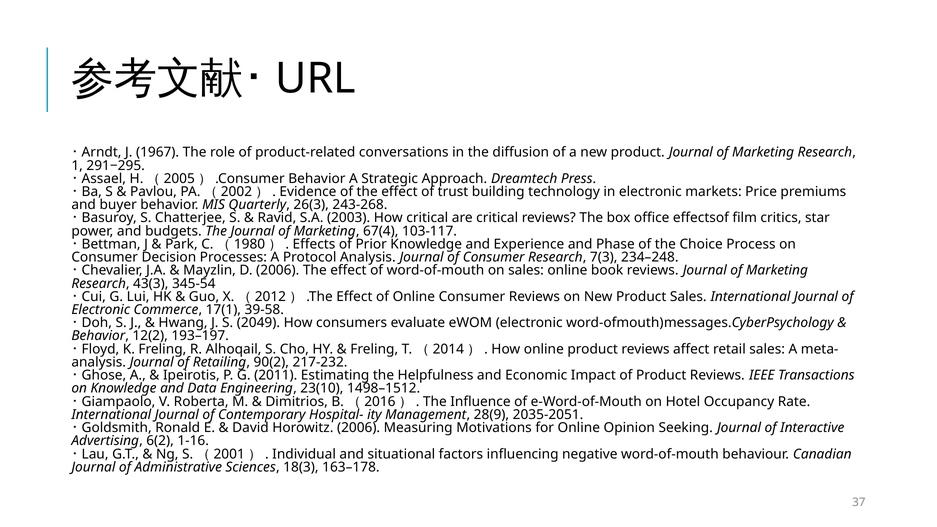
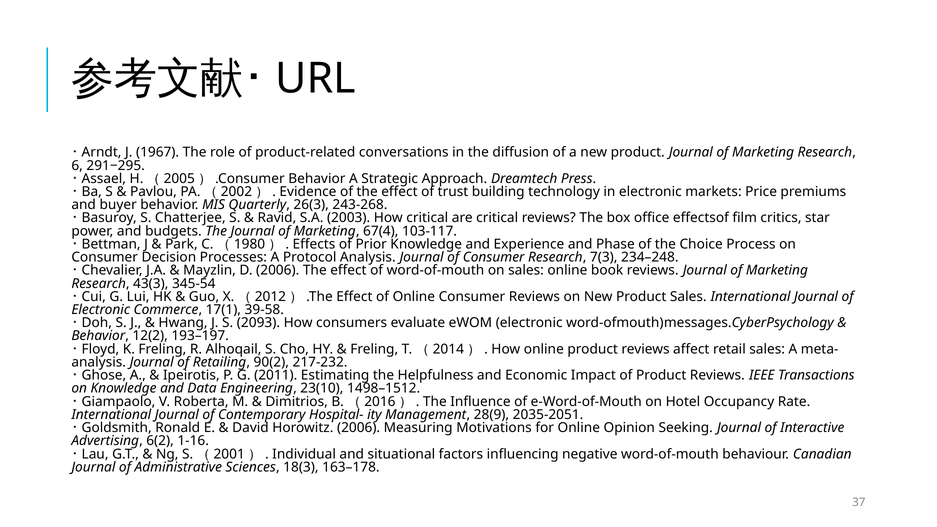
1: 1 -> 6
2049: 2049 -> 2093
